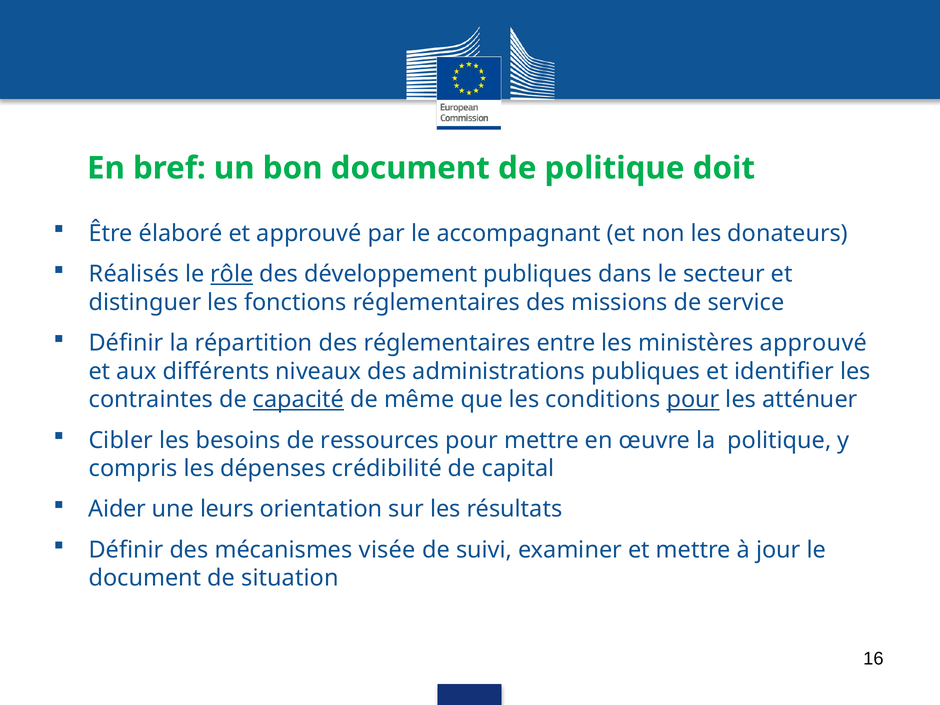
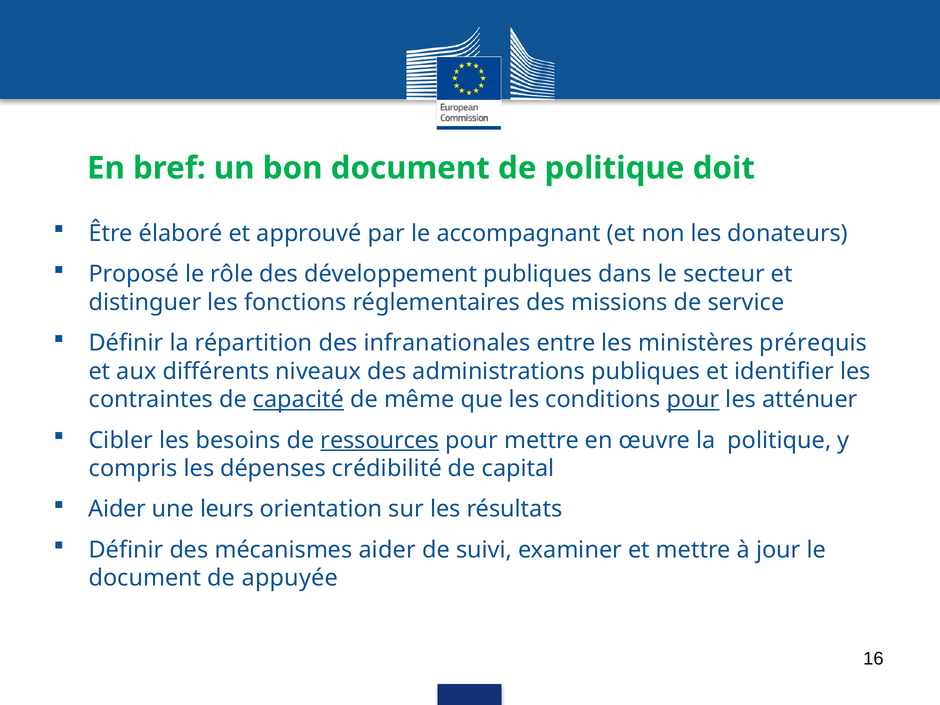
Réalisés: Réalisés -> Proposé
rôle underline: present -> none
des réglementaires: réglementaires -> infranationales
ministères approuvé: approuvé -> prérequis
ressources underline: none -> present
mécanismes visée: visée -> aider
situation: situation -> appuyée
